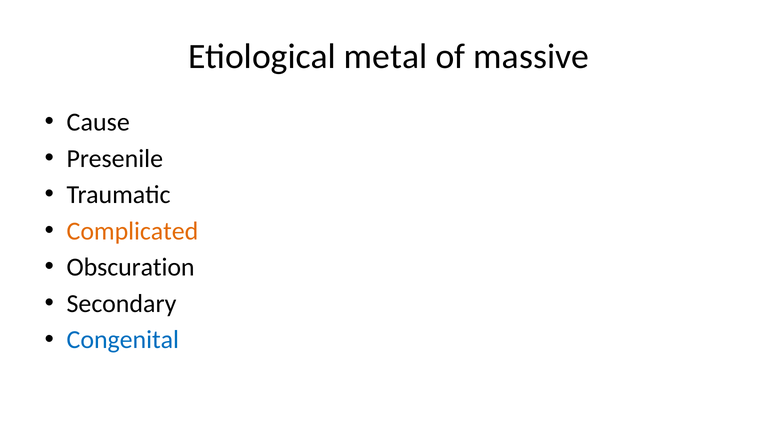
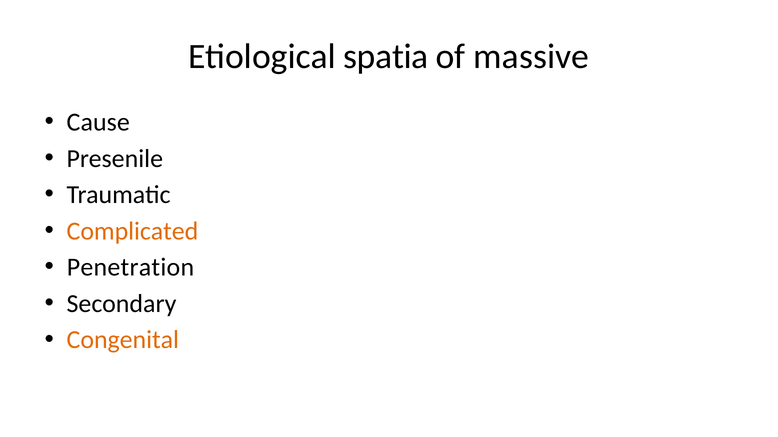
metal: metal -> spatia
Obscuration: Obscuration -> Penetration
Congenital colour: blue -> orange
